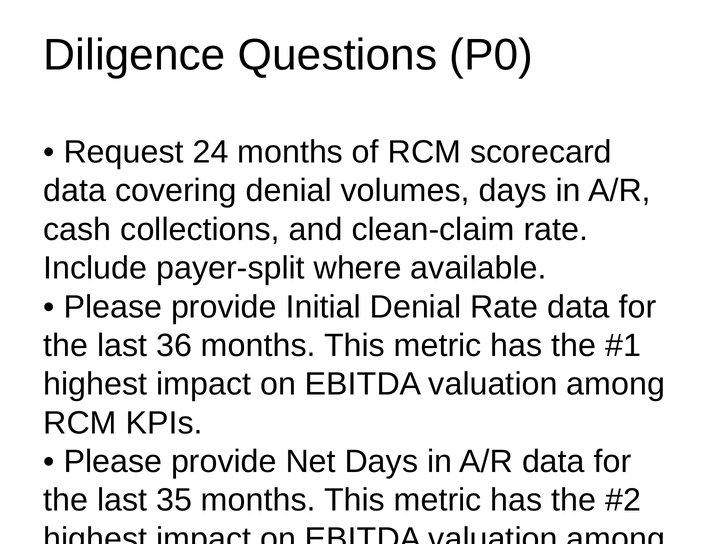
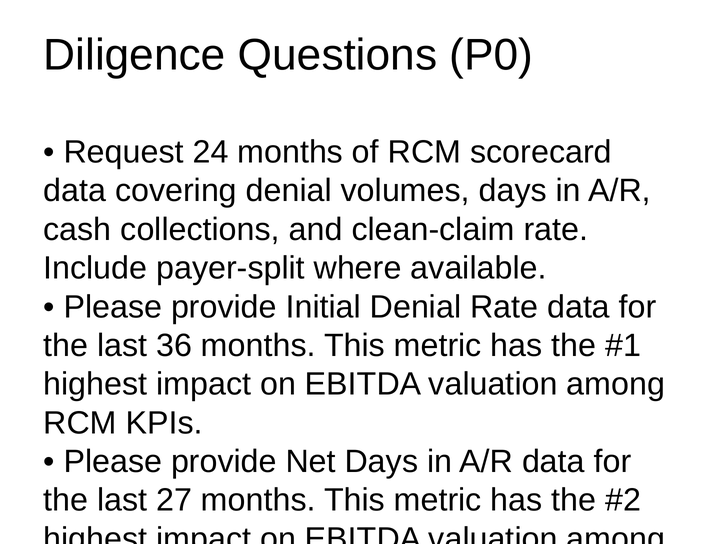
35: 35 -> 27
